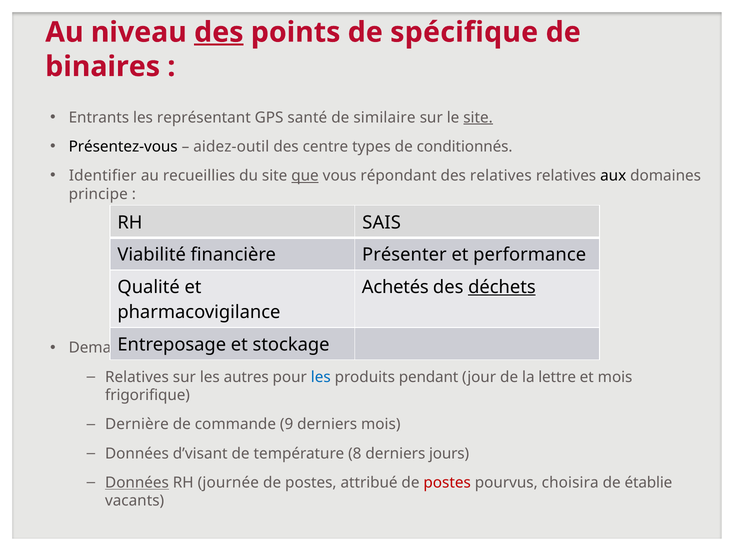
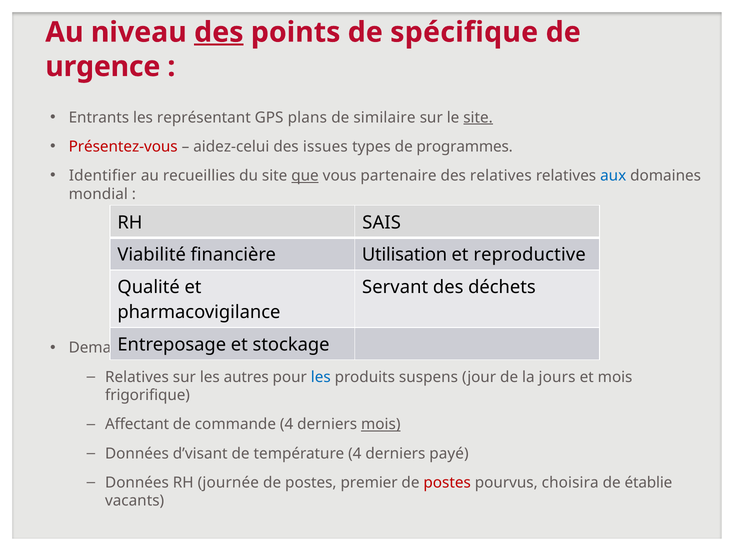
binaires: binaires -> urgence
santé: santé -> plans
Présentez-vous colour: black -> red
aidez-outil: aidez-outil -> aidez-celui
centre: centre -> issues
conditionnés: conditionnés -> programmes
répondant: répondant -> partenaire
aux colour: black -> blue
principe: principe -> mondial
Présenter: Présenter -> Utilisation
performance: performance -> reproductive
Achetés: Achetés -> Servant
déchets underline: present -> none
pendant: pendant -> suspens
lettre: lettre -> jours
Dernière: Dernière -> Affectant
commande 9: 9 -> 4
mois at (381, 424) underline: none -> present
température 8: 8 -> 4
jours: jours -> payé
Données at (137, 482) underline: present -> none
attribué: attribué -> premier
